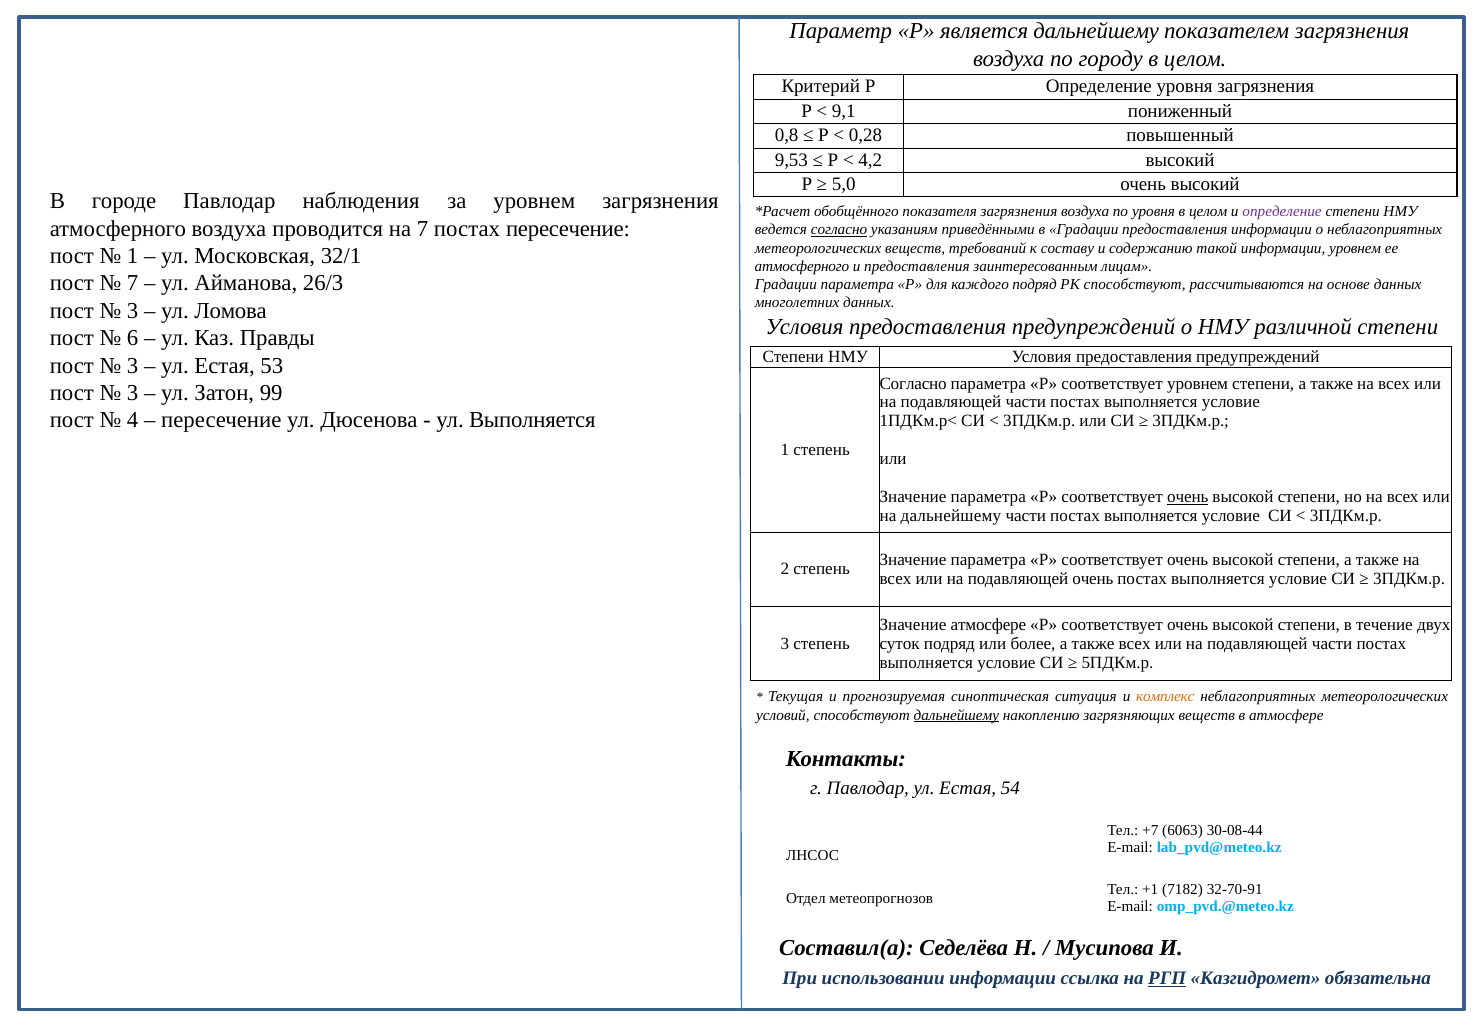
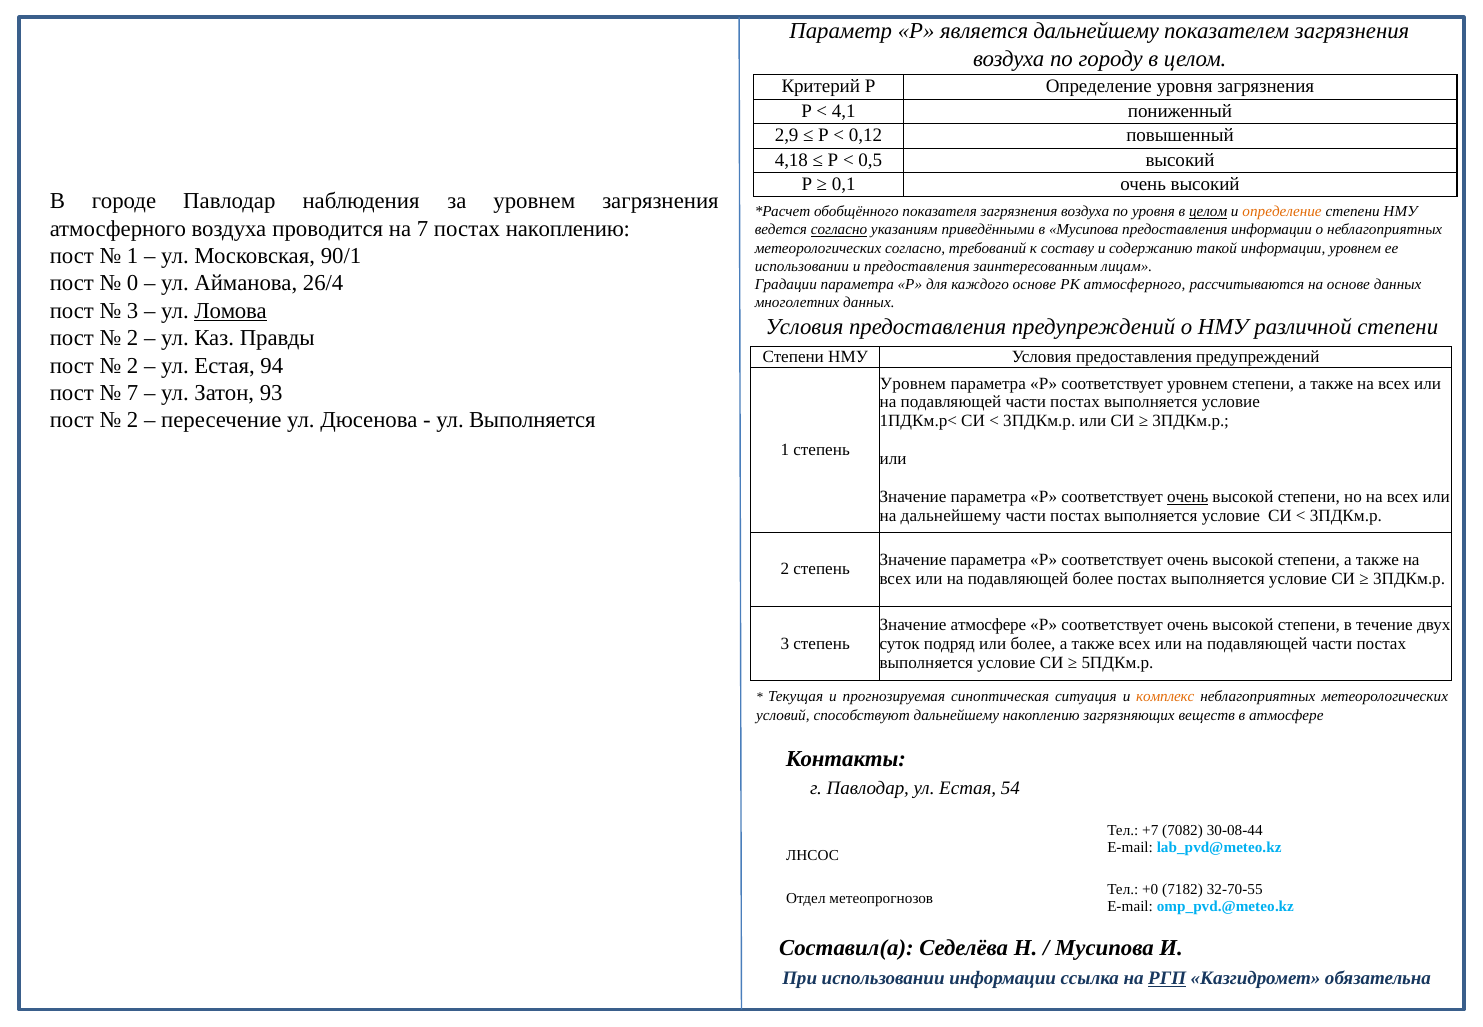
9,1: 9,1 -> 4,1
0,8: 0,8 -> 2,9
0,28: 0,28 -> 0,12
9,53: 9,53 -> 4,18
4,2: 4,2 -> 0,5
5,0: 5,0 -> 0,1
целом at (1208, 212) underline: none -> present
определение at (1282, 212) colour: purple -> orange
постах пересечение: пересечение -> накоплению
в Градации: Градации -> Мусипова
метеорологических веществ: веществ -> согласно
32/1: 32/1 -> 90/1
атмосферного at (802, 266): атмосферного -> использовании
7 at (133, 283): 7 -> 0
26/3: 26/3 -> 26/4
каждого подряд: подряд -> основе
РК способствуют: способствуют -> атмосферного
Ломова underline: none -> present
6 at (133, 338): 6 -> 2
3 at (133, 365): 3 -> 2
53: 53 -> 94
Согласно at (913, 383): Согласно -> Уровнем
3 at (133, 393): 3 -> 7
99: 99 -> 93
4 at (133, 420): 4 -> 2
подавляющей очень: очень -> более
дальнейшему at (956, 715) underline: present -> none
6063: 6063 -> 7082
+1: +1 -> +0
32-70-91: 32-70-91 -> 32-70-55
